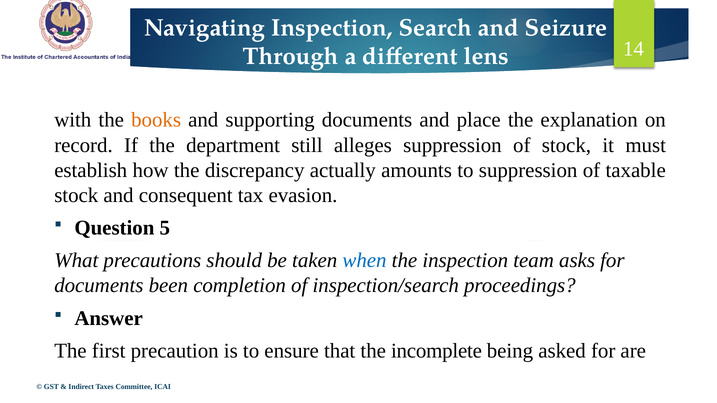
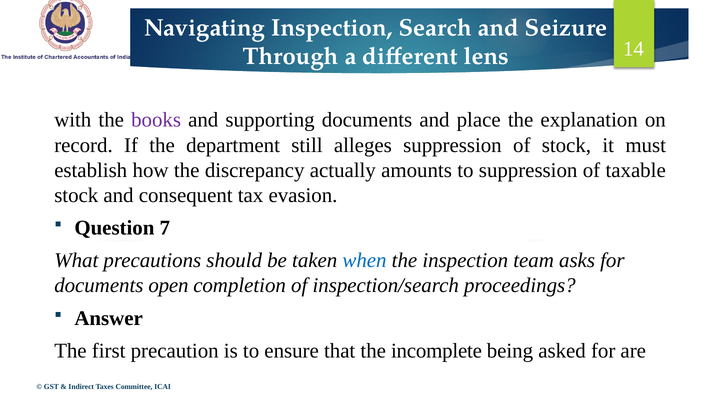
books colour: orange -> purple
5: 5 -> 7
been: been -> open
